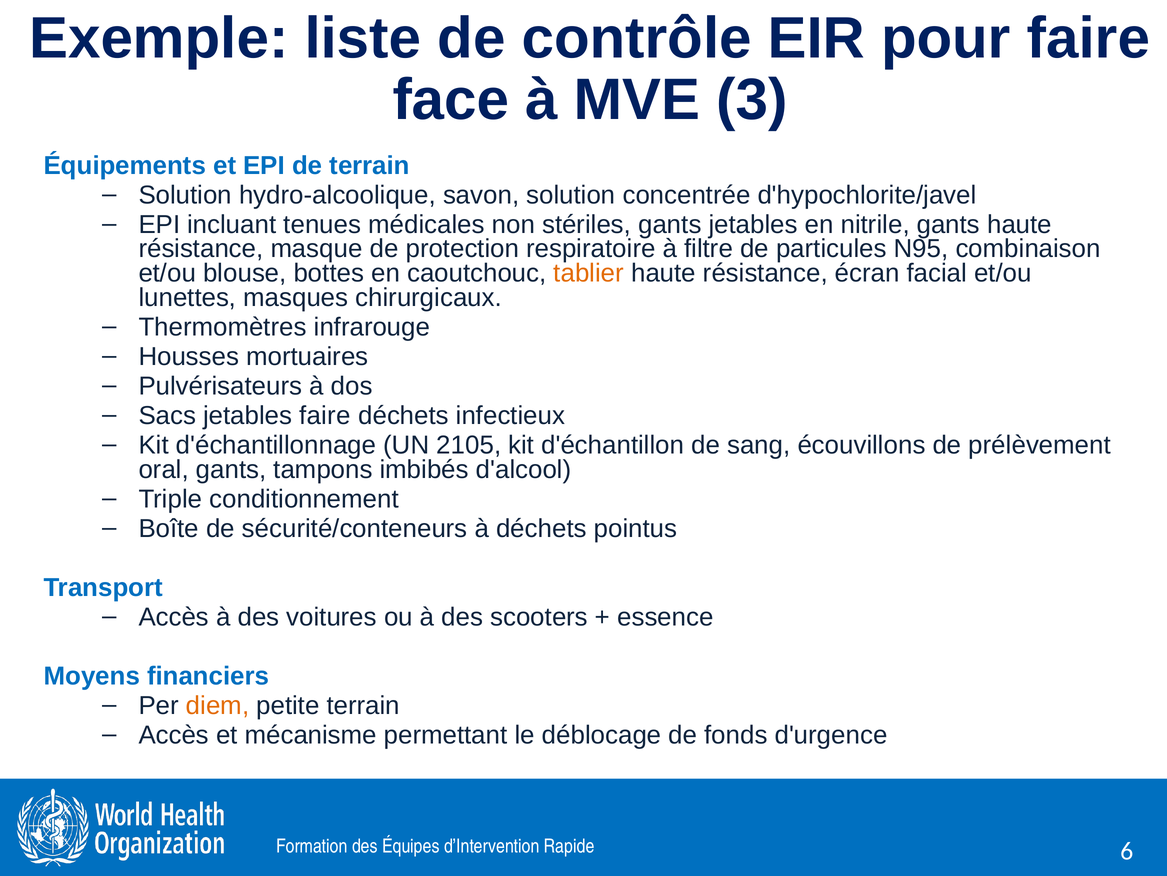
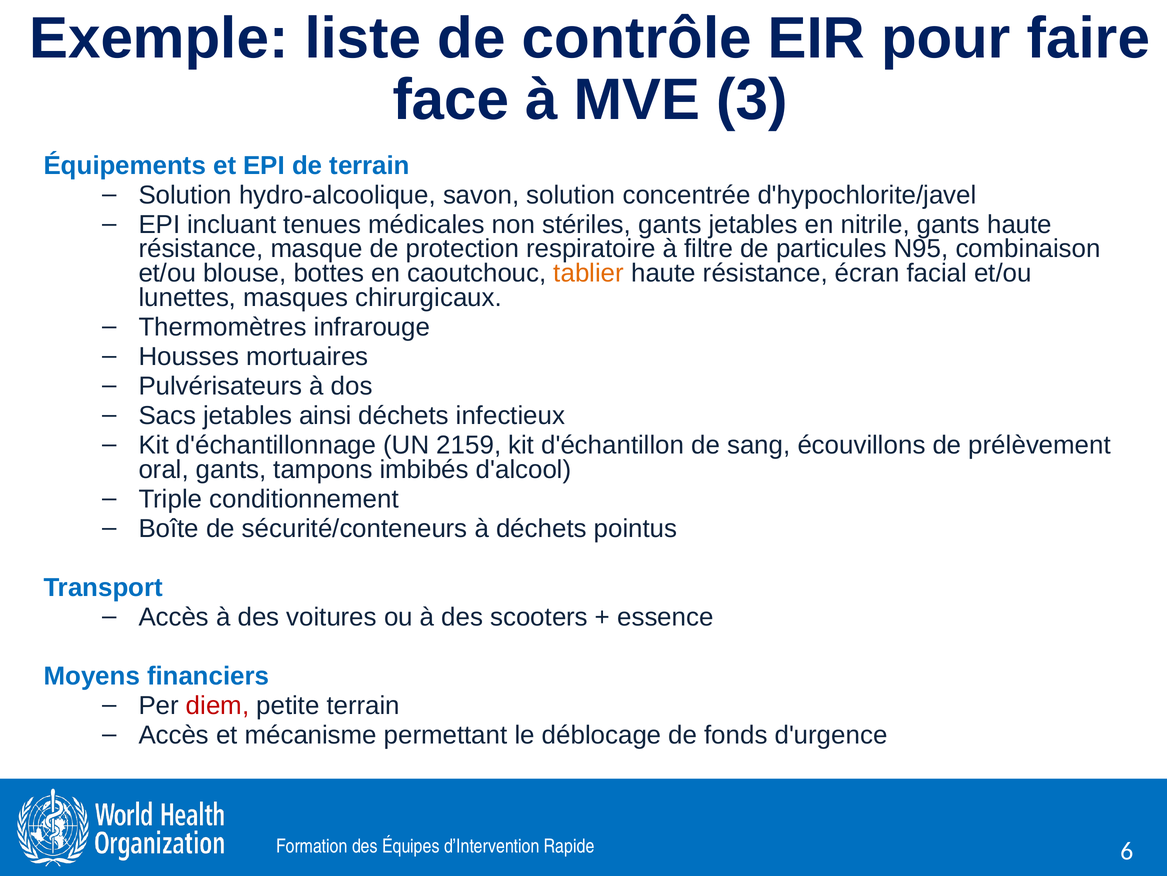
jetables faire: faire -> ainsi
2105: 2105 -> 2159
diem colour: orange -> red
